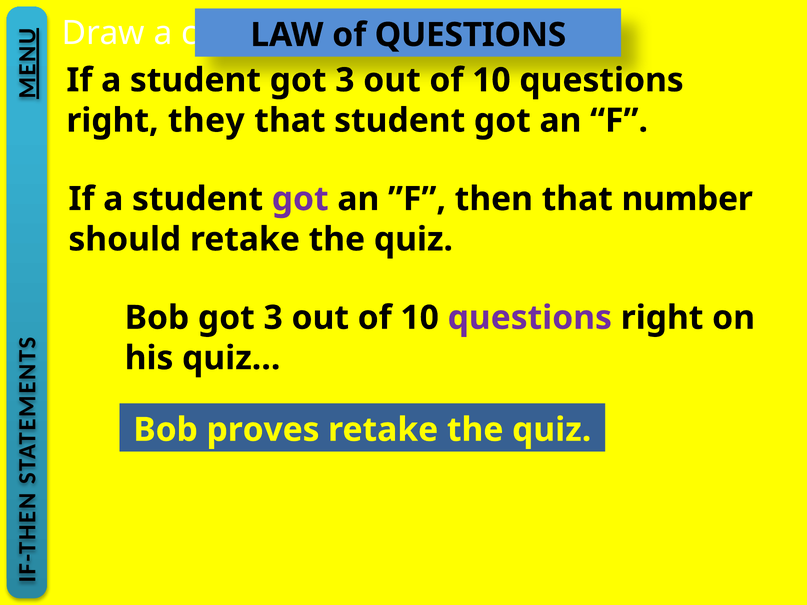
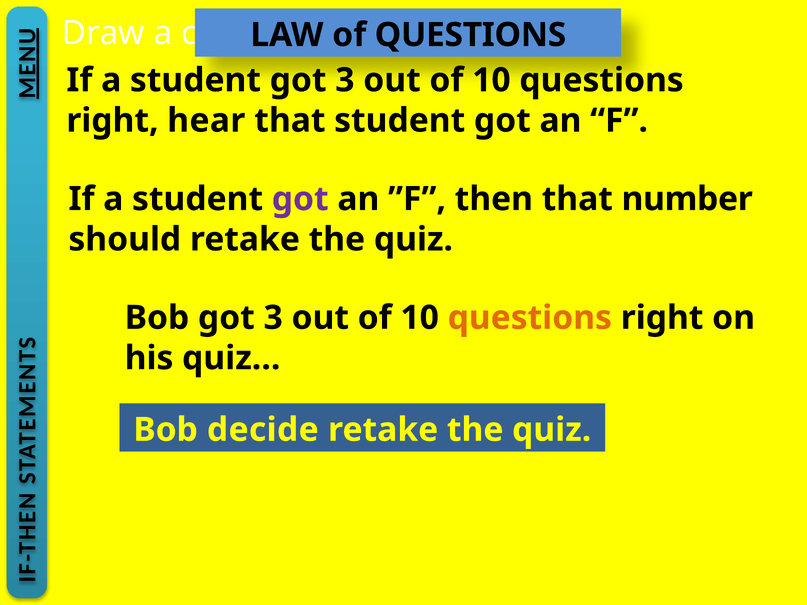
they: they -> hear
questions at (530, 318) colour: purple -> orange
proves: proves -> decide
